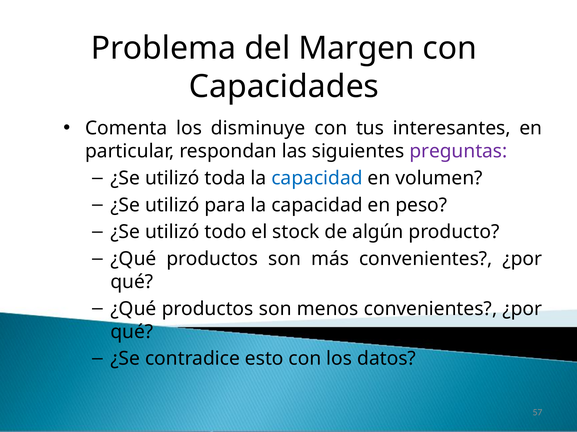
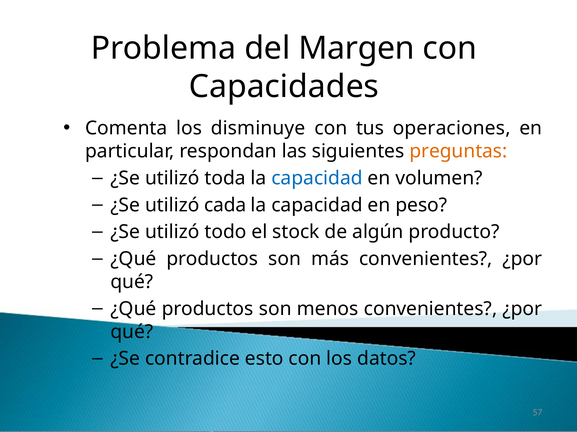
interesantes: interesantes -> operaciones
preguntas colour: purple -> orange
para: para -> cada
